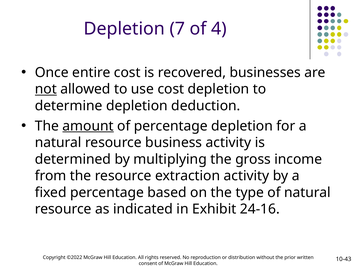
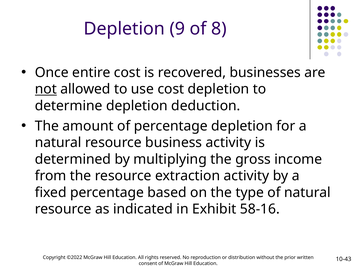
7: 7 -> 9
4: 4 -> 8
amount underline: present -> none
24-16: 24-16 -> 58-16
